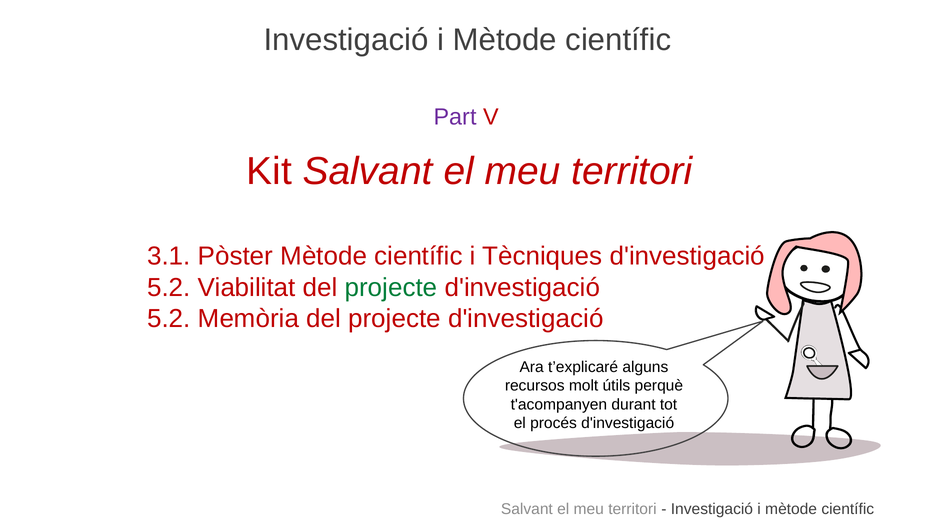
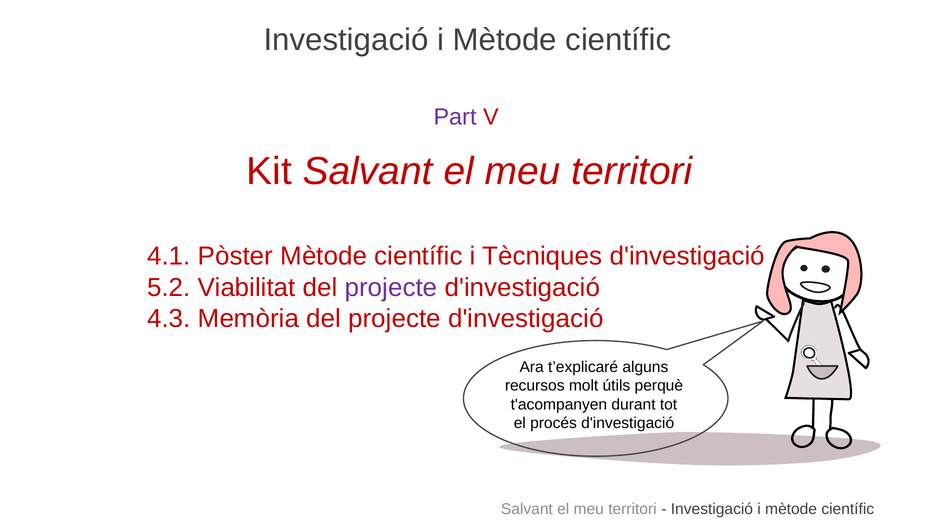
3.1: 3.1 -> 4.1
projecte at (391, 287) colour: green -> purple
5.2 at (169, 319): 5.2 -> 4.3
